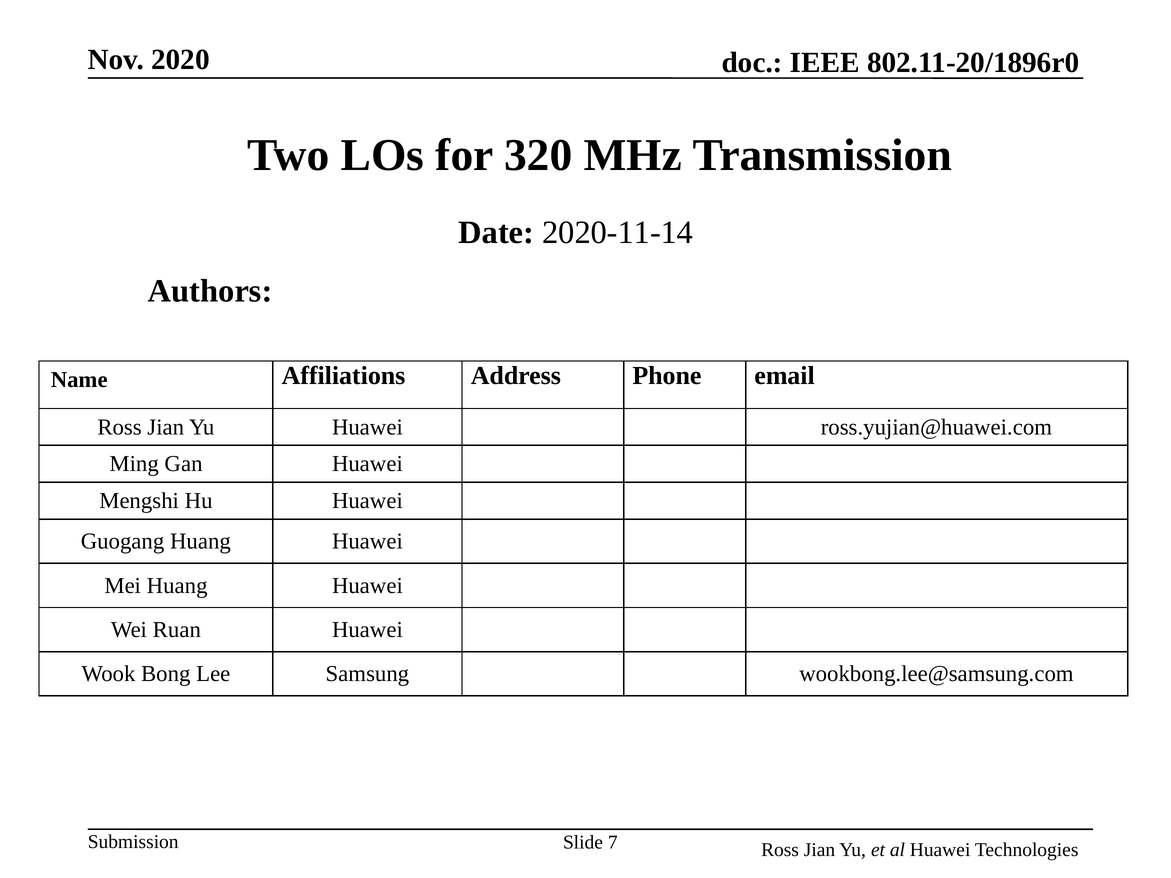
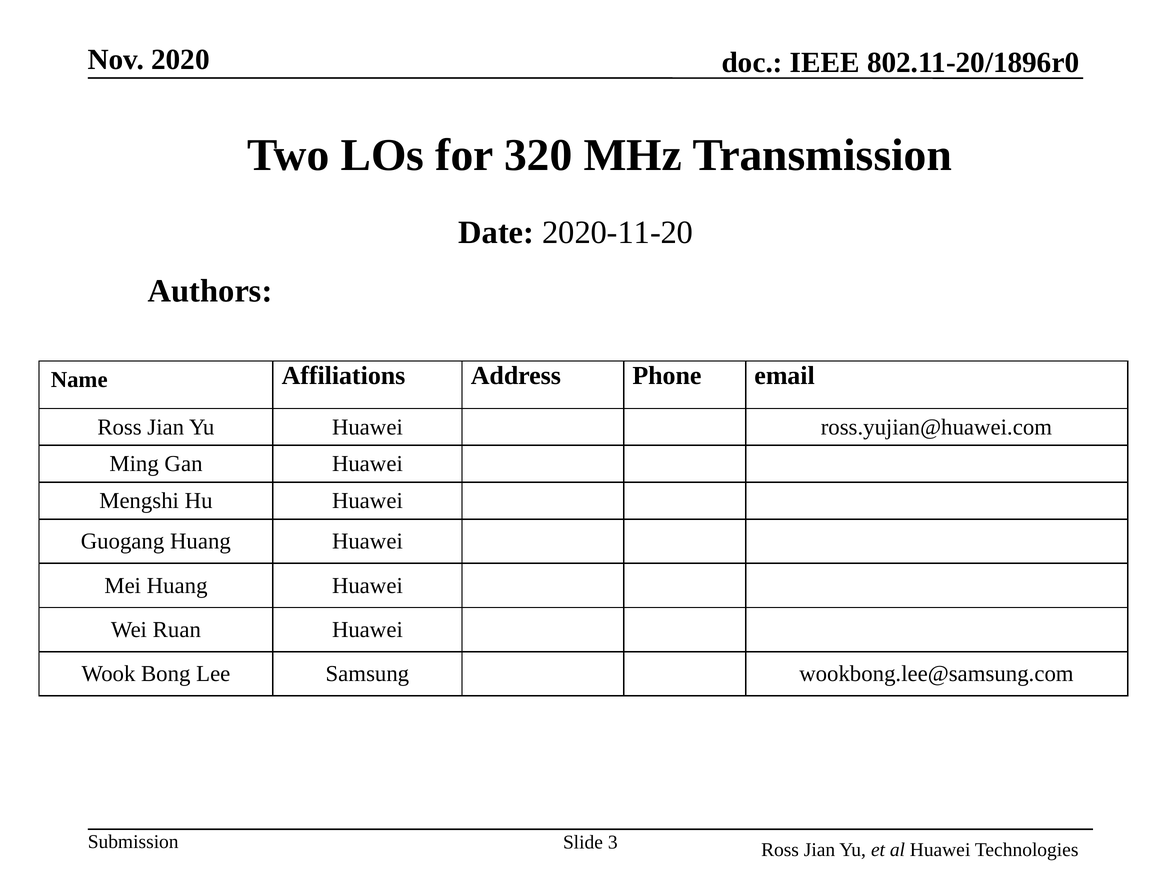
2020-11-14: 2020-11-14 -> 2020-11-20
7: 7 -> 3
